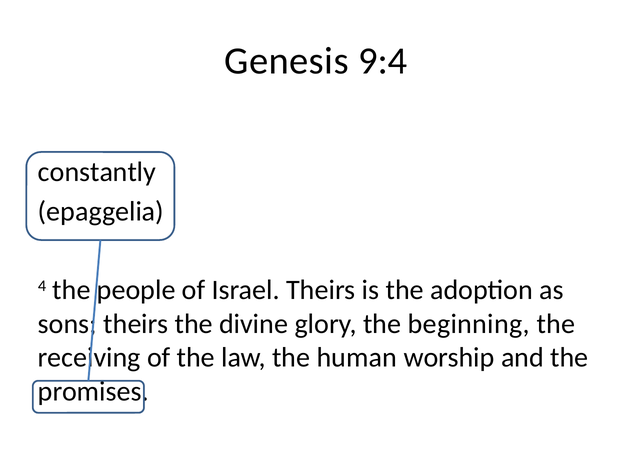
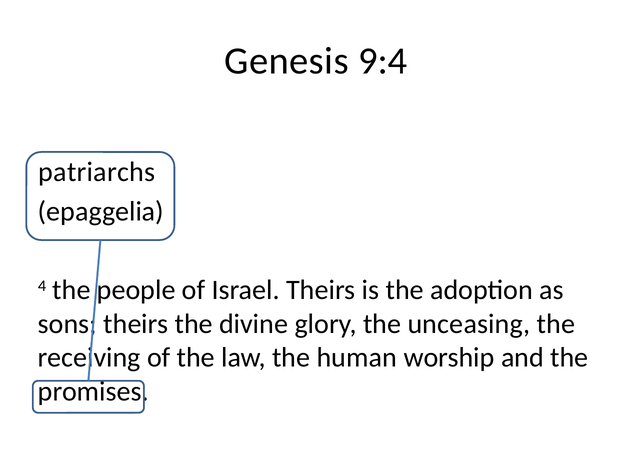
constantly: constantly -> patriarchs
beginning: beginning -> unceasing
